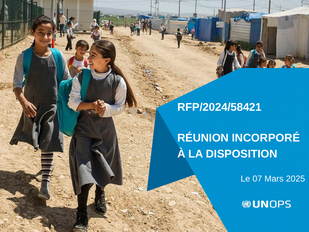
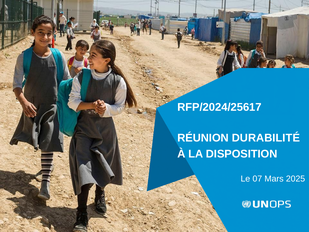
RFP/2024/58421: RFP/2024/58421 -> RFP/2024/25617
INCORPORÉ: INCORPORÉ -> DURABILITÉ
